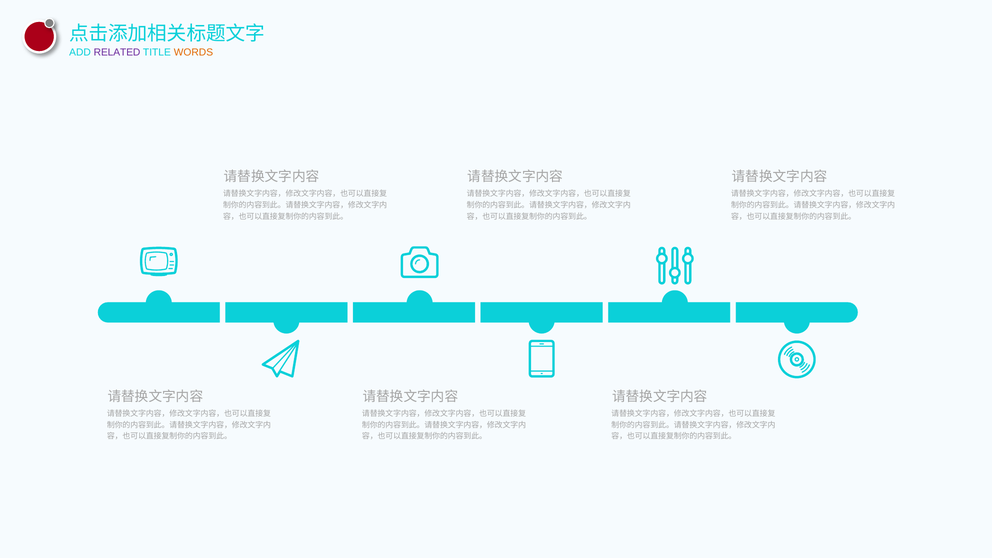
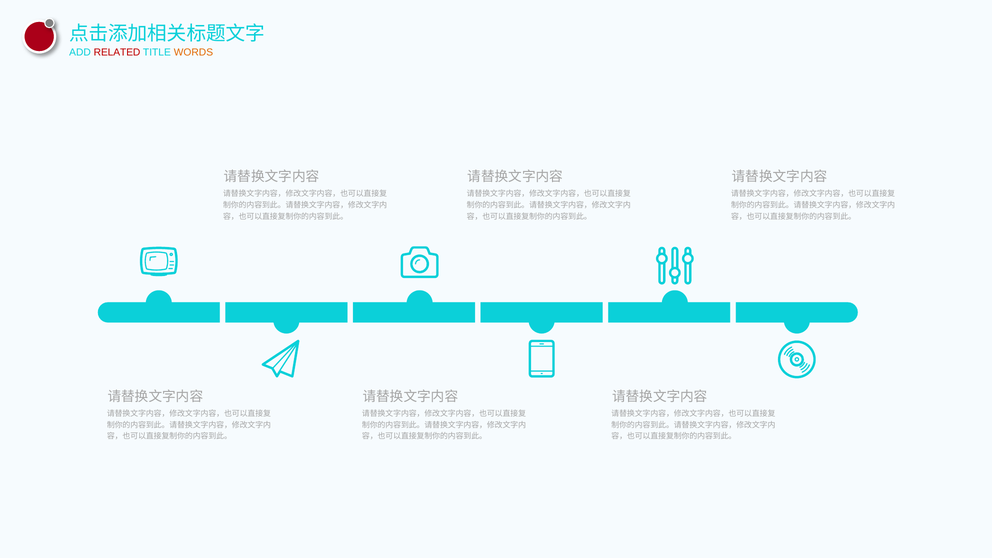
RELATED colour: purple -> red
